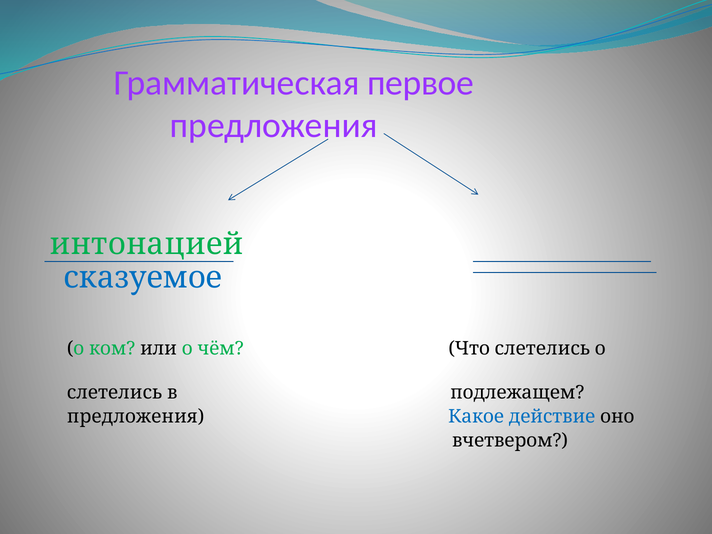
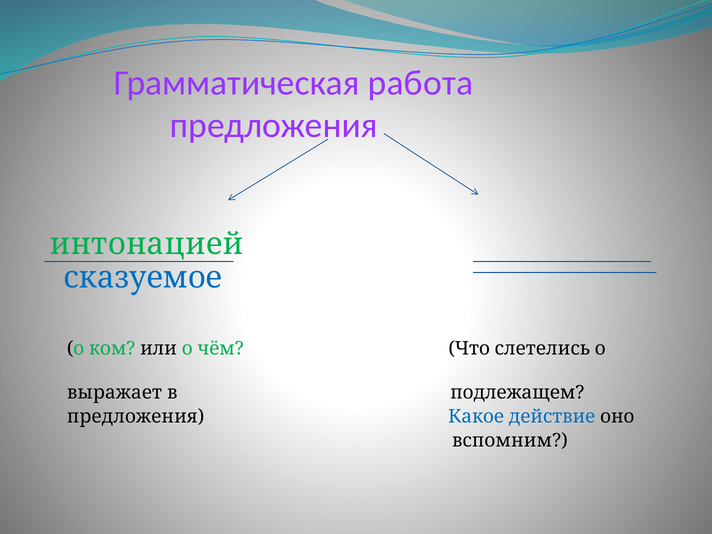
первое: первое -> работа
слетелись at (114, 393): слетелись -> выражает
вчетвером: вчетвером -> вспомним
